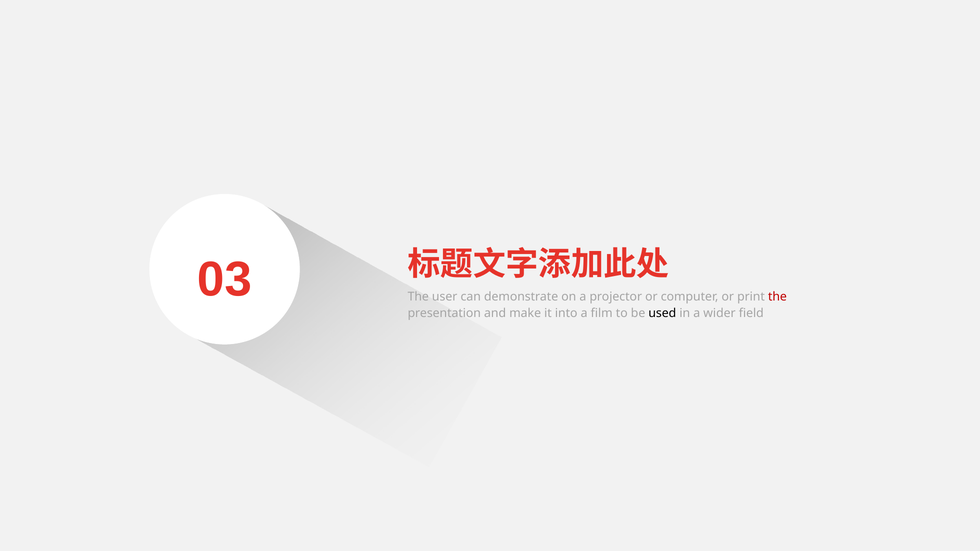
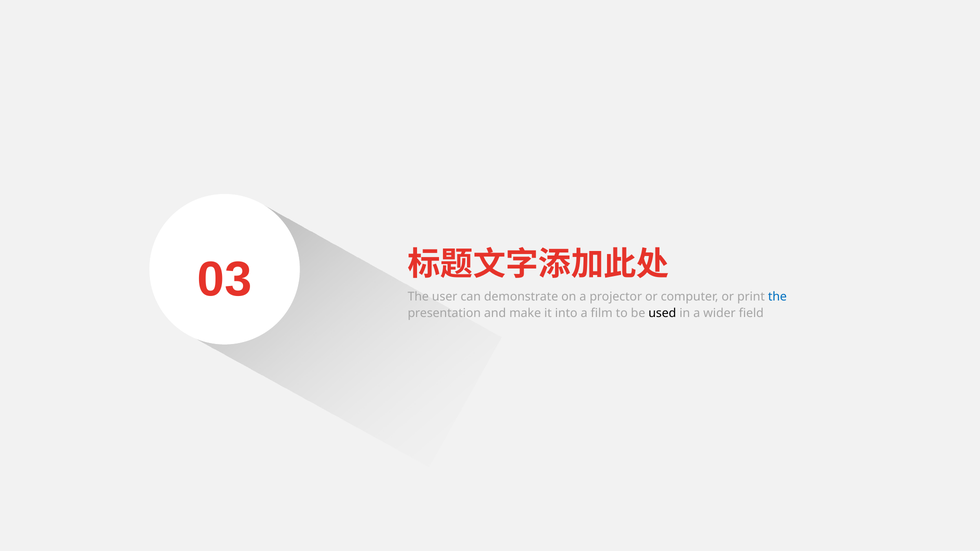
the at (777, 297) colour: red -> blue
